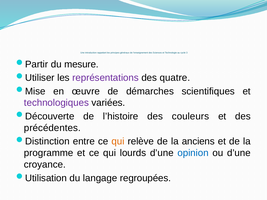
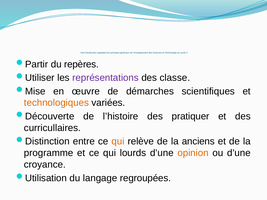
mesure: mesure -> repères
quatre: quatre -> classe
technologiques colour: purple -> orange
couleurs: couleurs -> pratiquer
précédentes: précédentes -> curricullaires
opinion colour: blue -> orange
